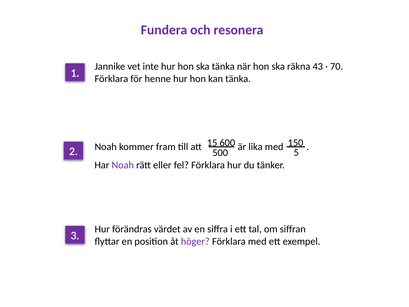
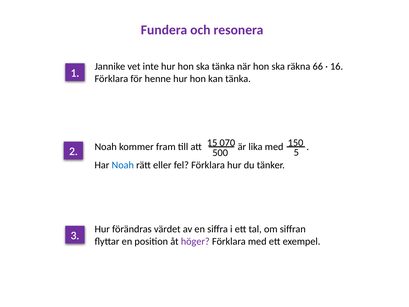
43: 43 -> 66
70: 70 -> 16
600: 600 -> 070
Noah at (123, 165) colour: purple -> blue
